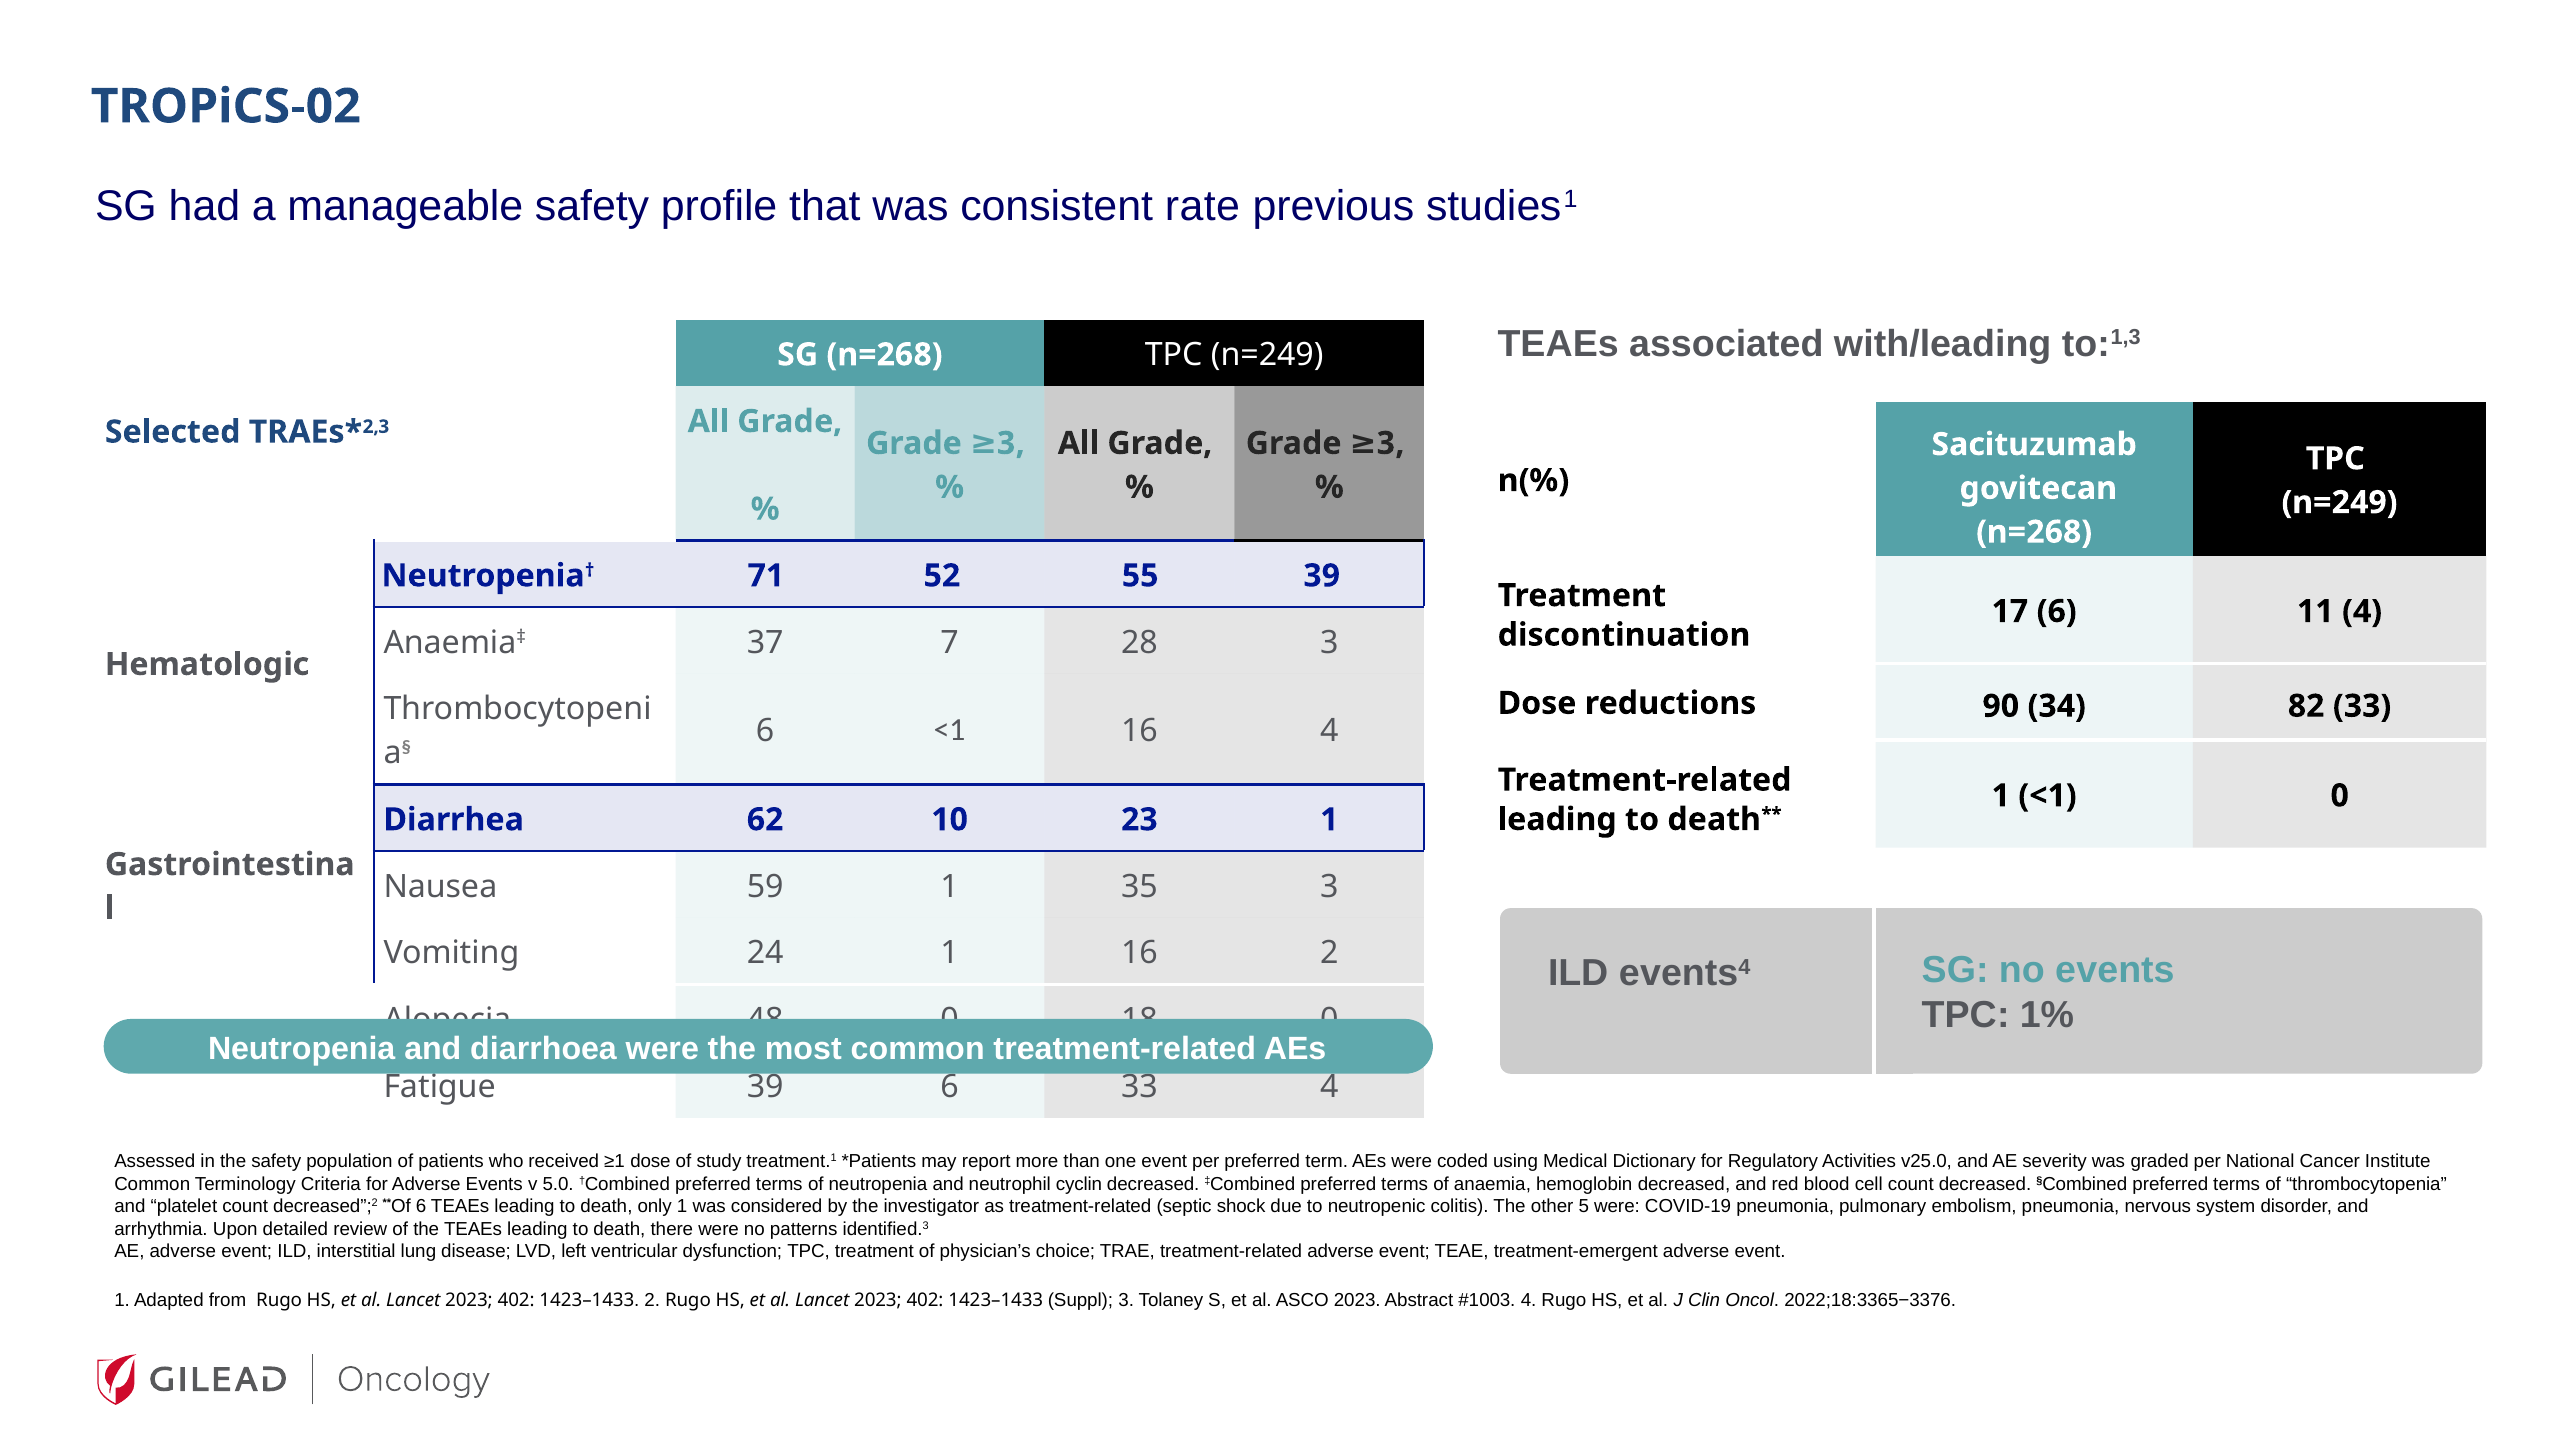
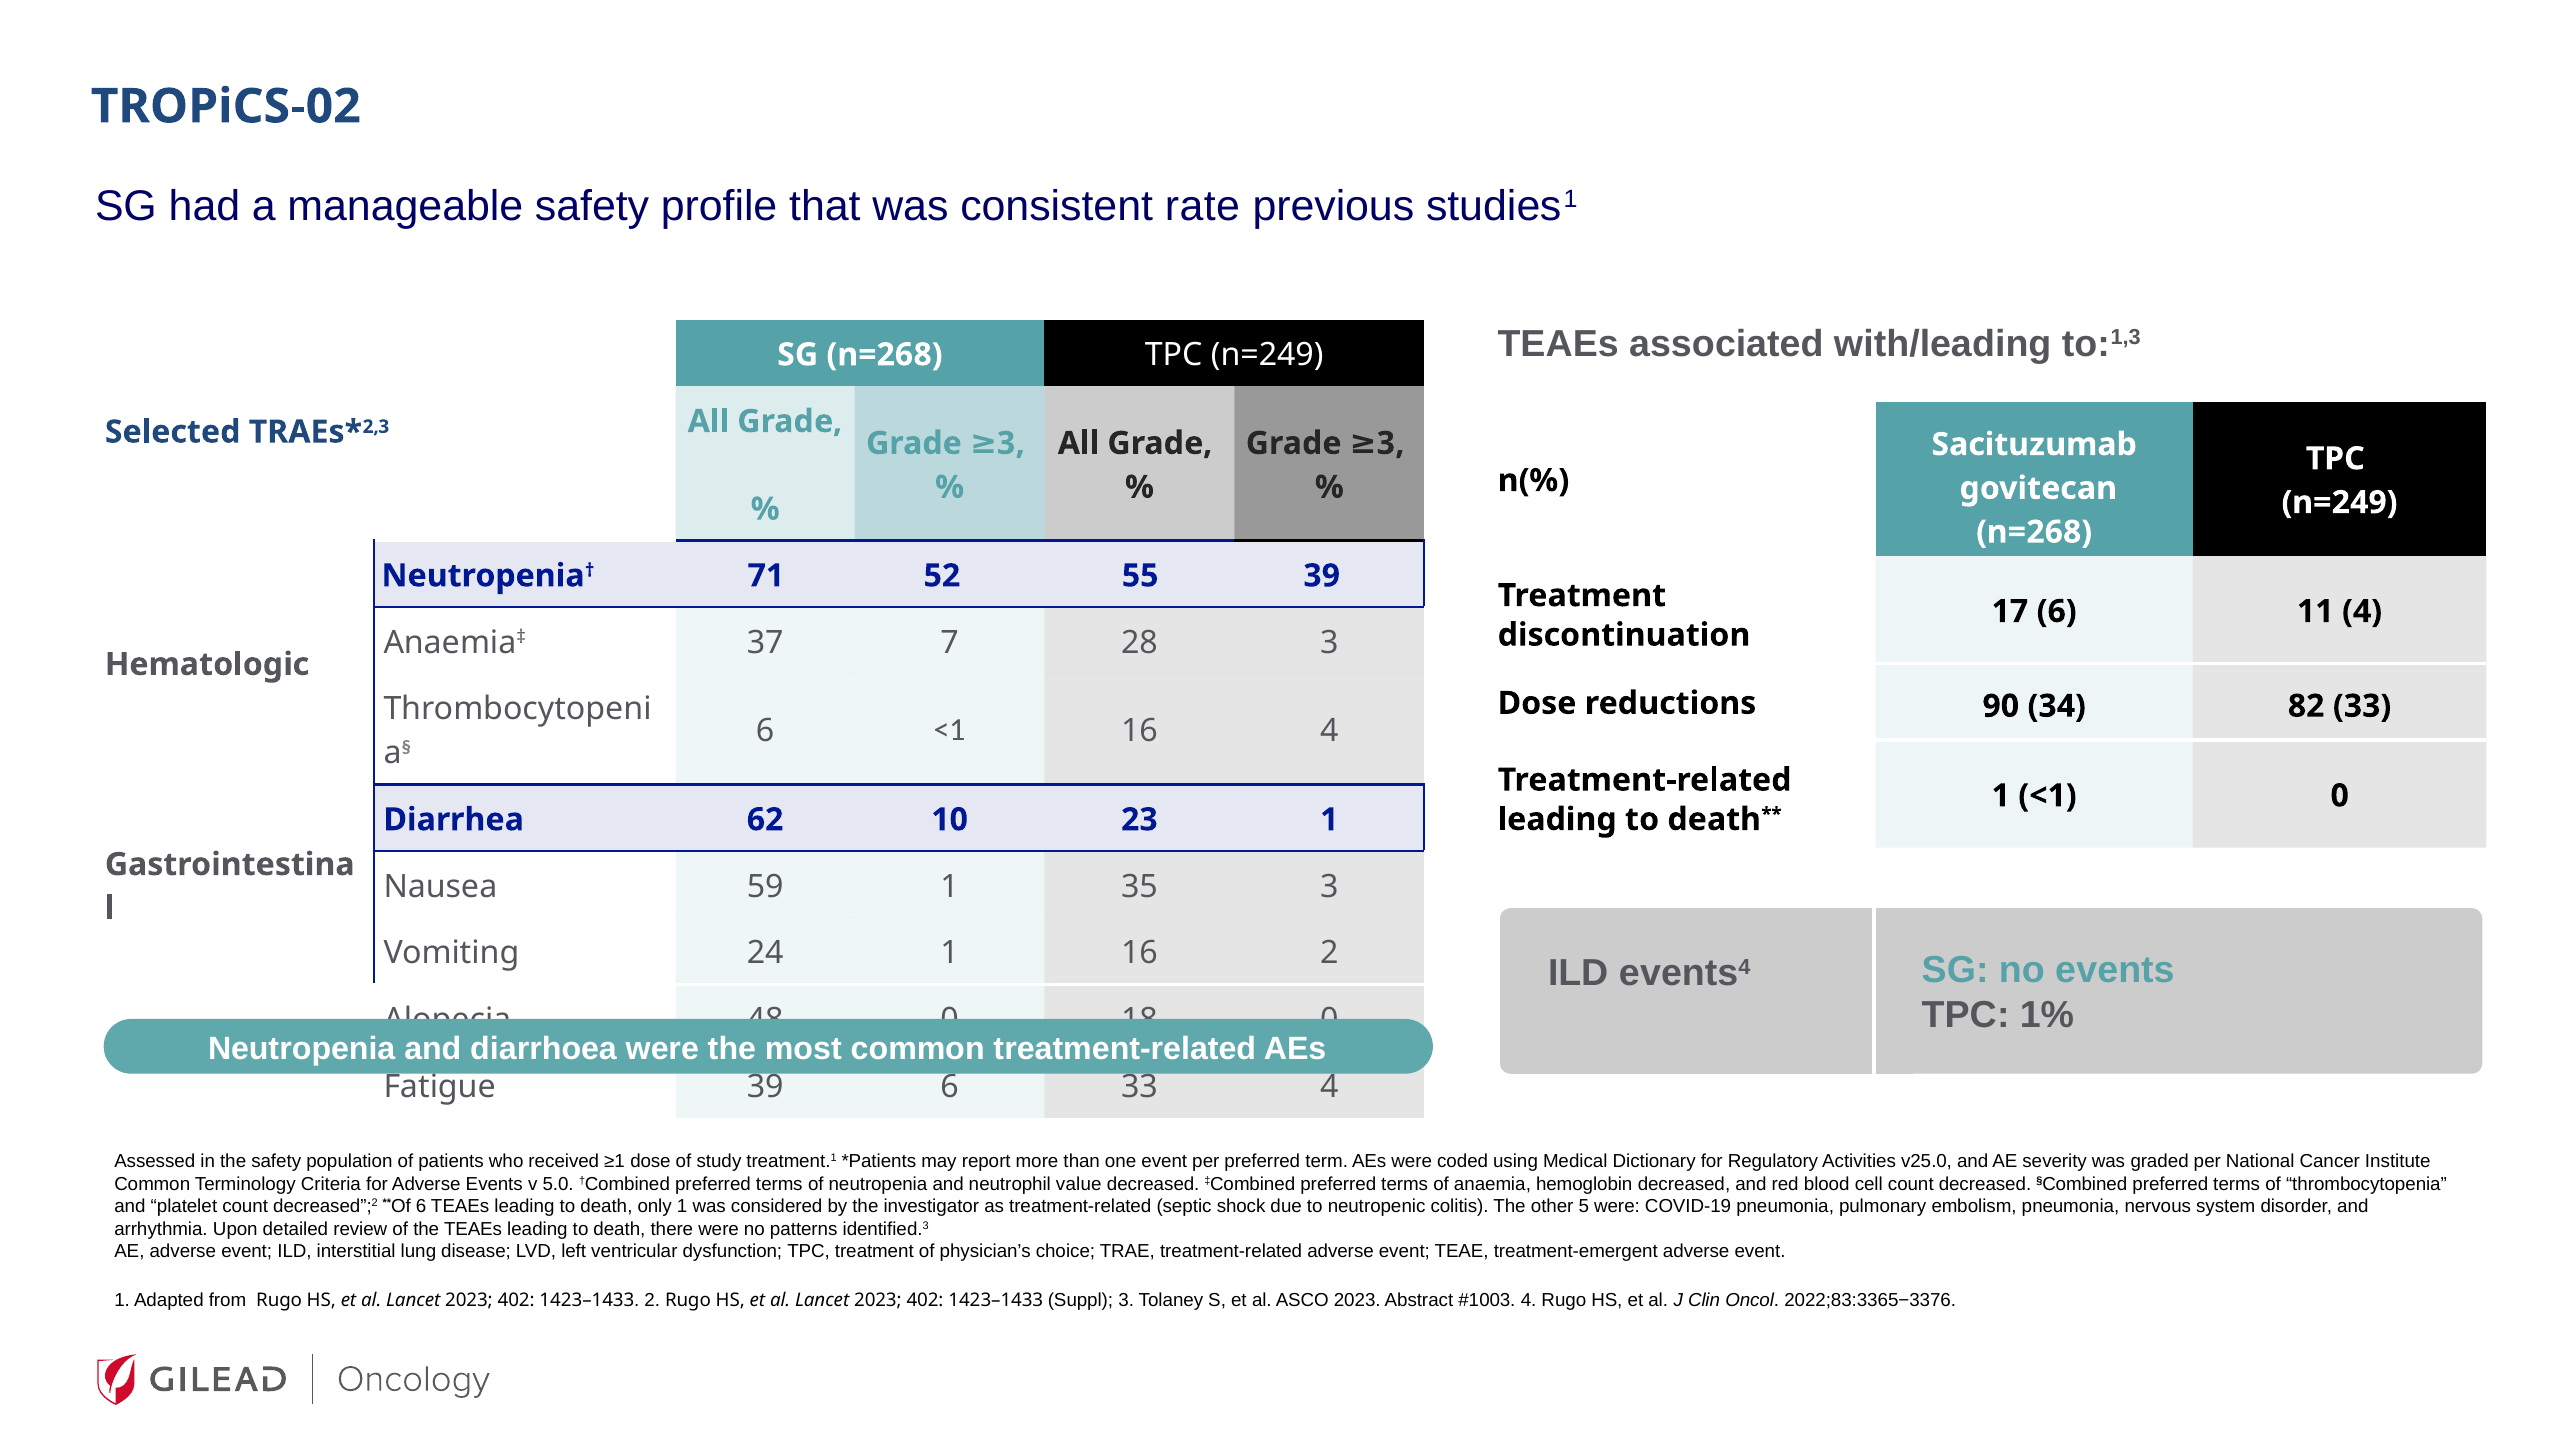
cyclin: cyclin -> value
2022;18:3365−3376: 2022;18:3365−3376 -> 2022;83:3365−3376
